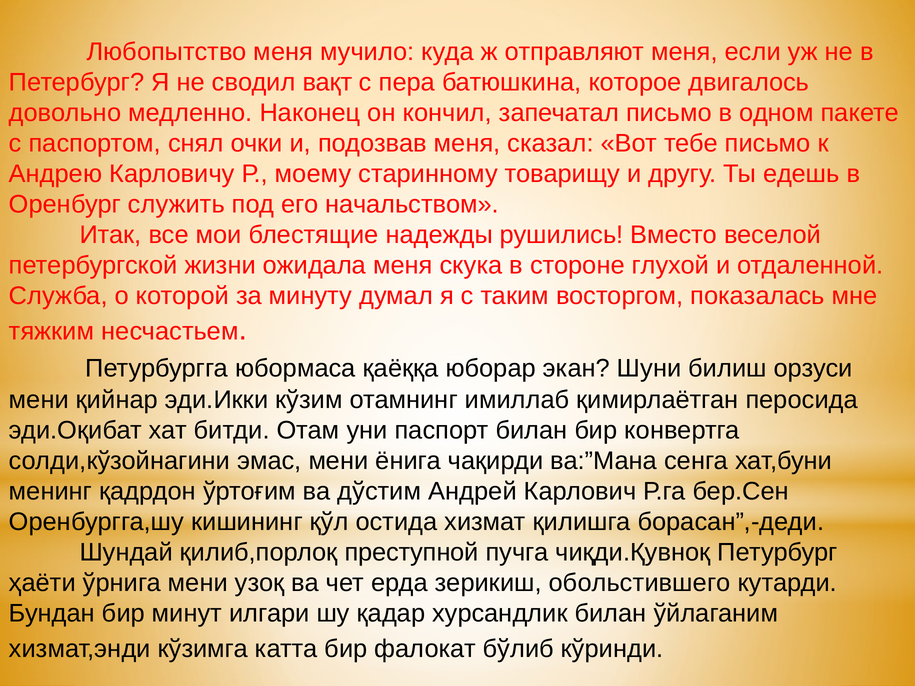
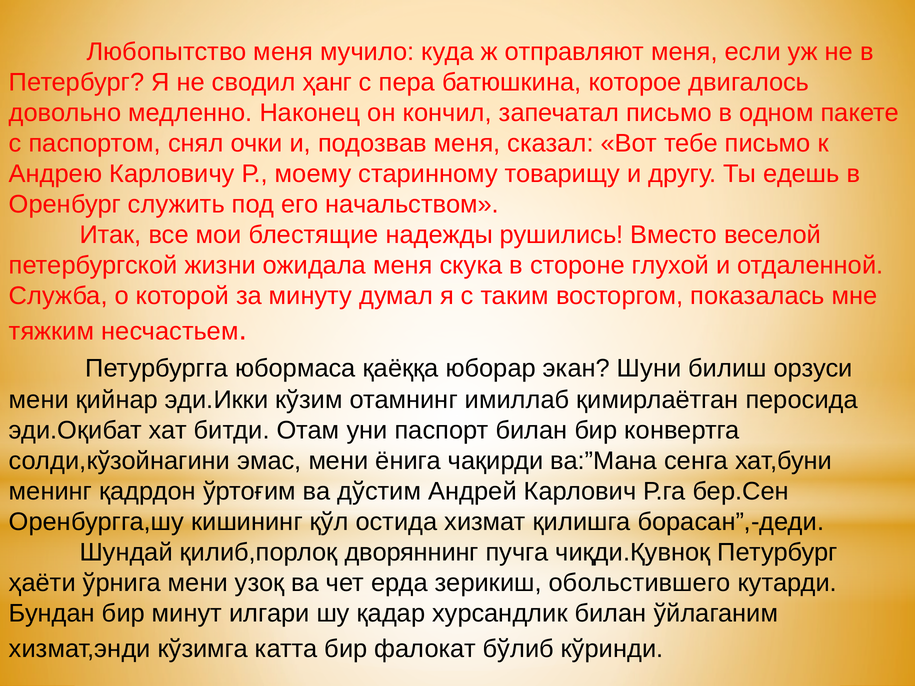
вақт: вақт -> ҳанг
преступной: преступной -> дворяннинг
